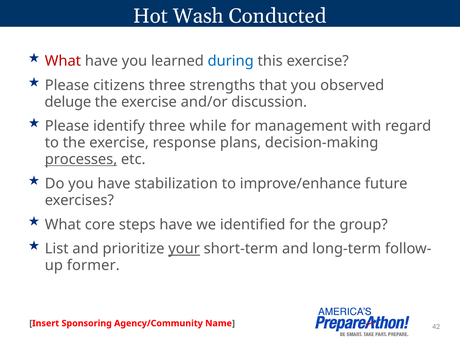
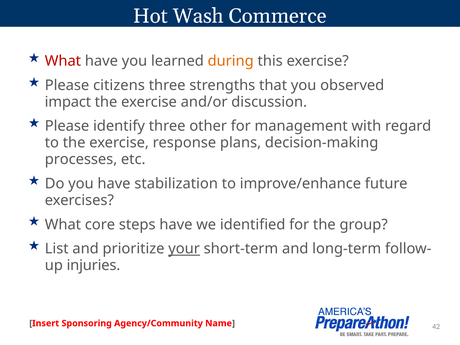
Conducted: Conducted -> Commerce
during colour: blue -> orange
deluge: deluge -> impact
while: while -> other
processes underline: present -> none
former: former -> injuries
